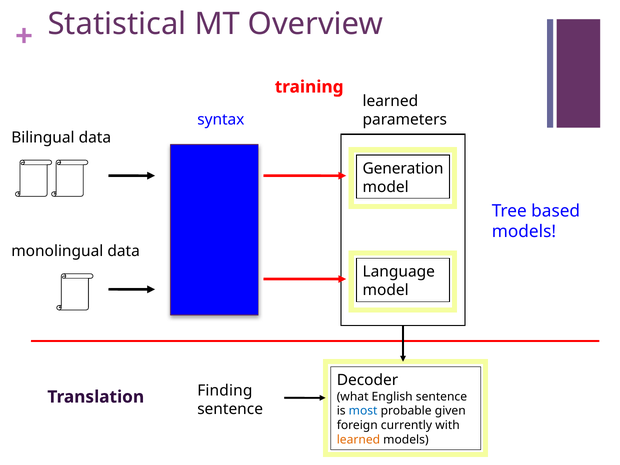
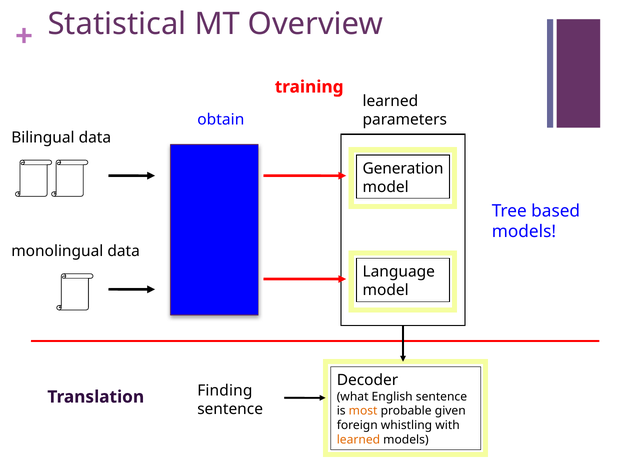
syntax: syntax -> obtain
most colour: blue -> orange
currently: currently -> whistling
